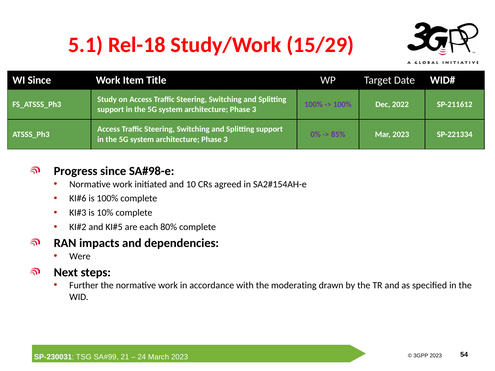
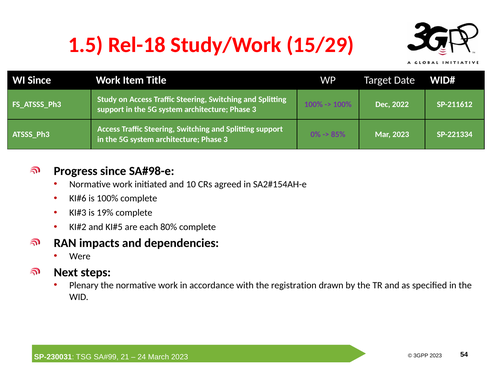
5.1: 5.1 -> 1.5
10%: 10% -> 19%
Further: Further -> Plenary
moderating: moderating -> registration
